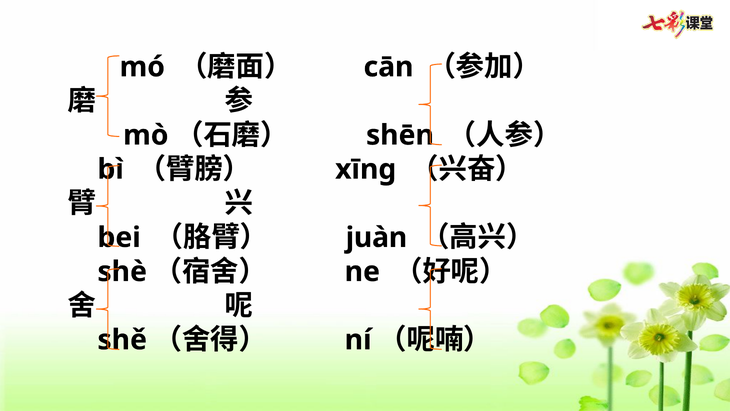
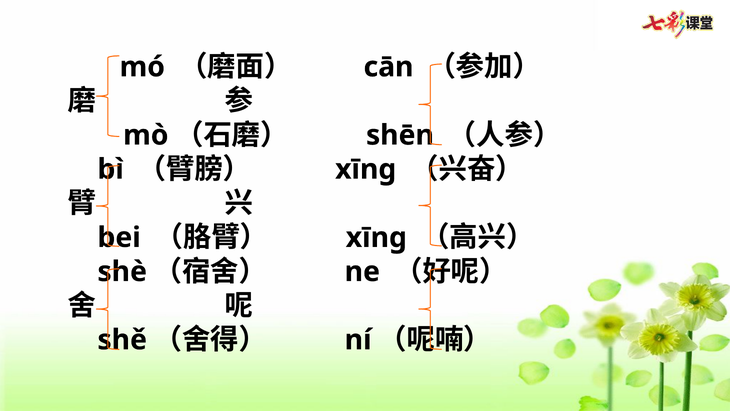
juàn at (376, 237): juàn -> xīng
